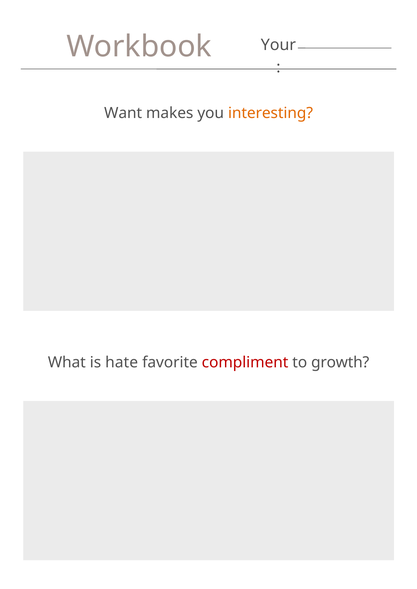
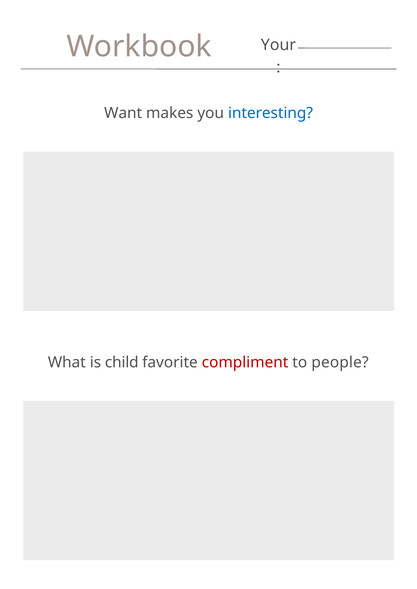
interesting colour: orange -> blue
hate: hate -> child
growth: growth -> people
